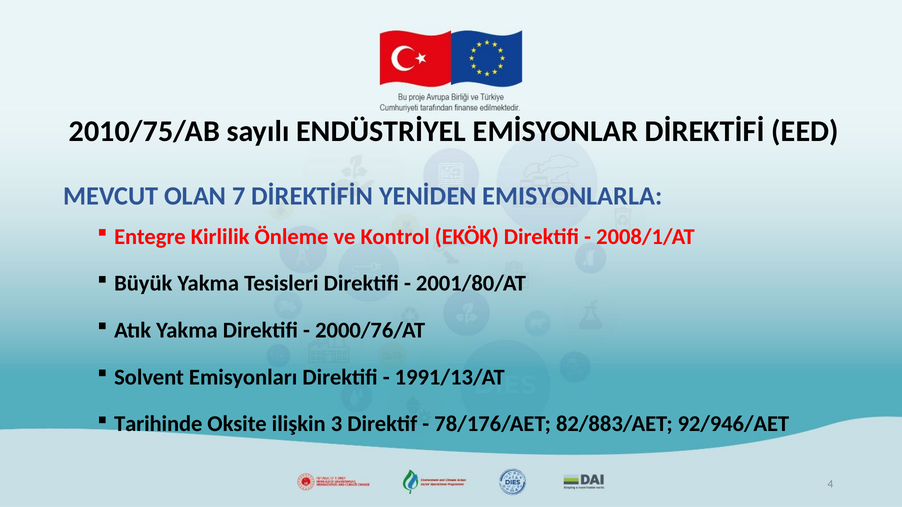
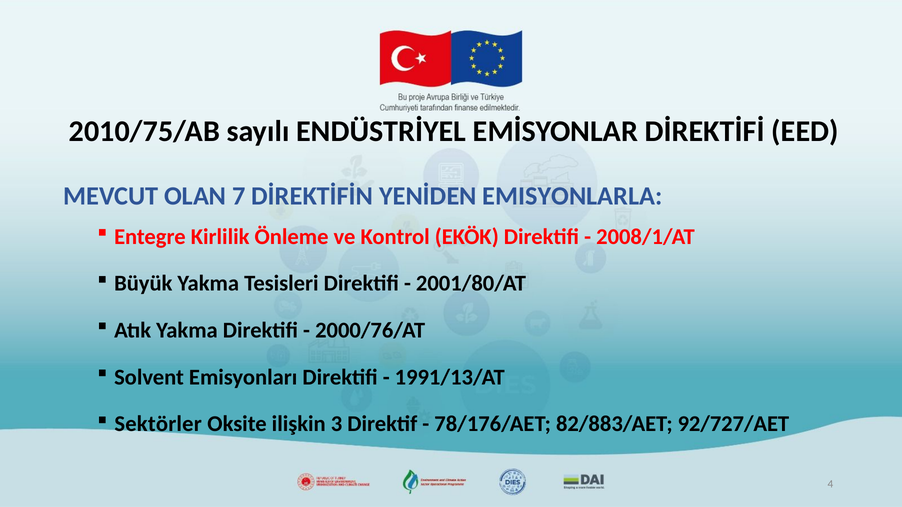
Tarihinde: Tarihinde -> Sektörler
92/946/AET: 92/946/AET -> 92/727/AET
